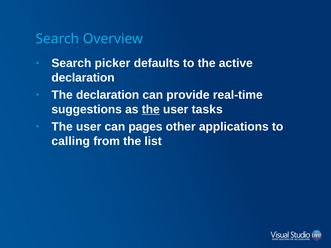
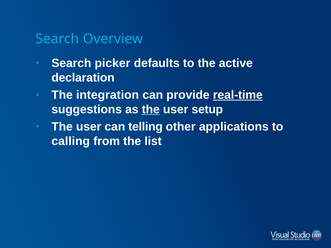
The declaration: declaration -> integration
real-time underline: none -> present
tasks: tasks -> setup
pages: pages -> telling
